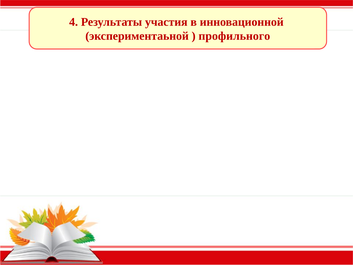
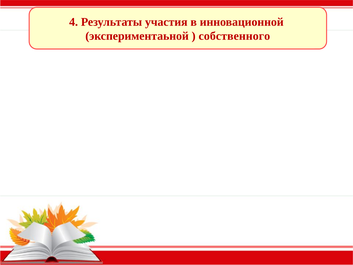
профильного: профильного -> собственного
